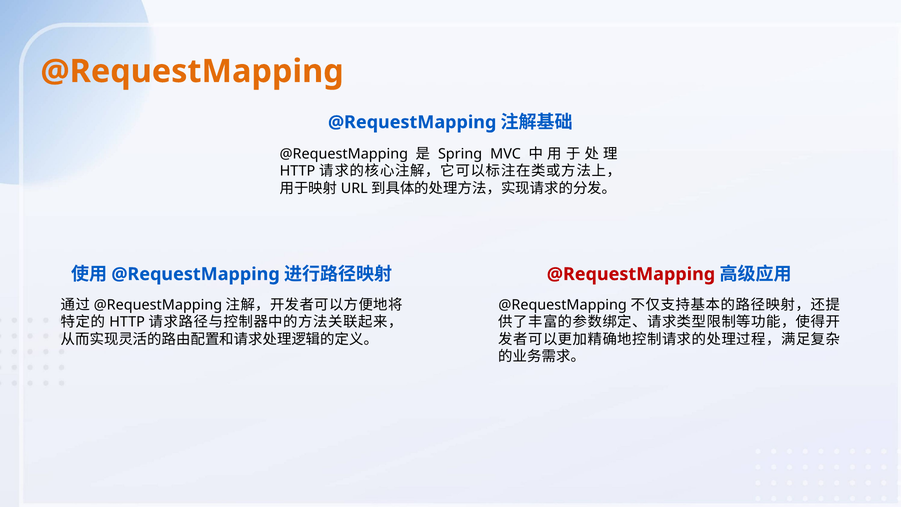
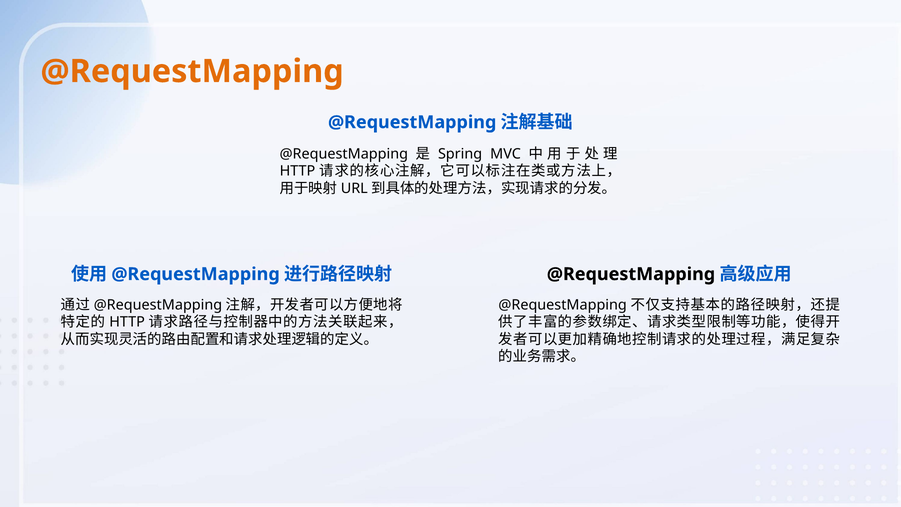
@RequestMapping at (631, 274) colour: red -> black
